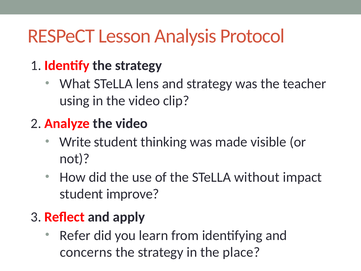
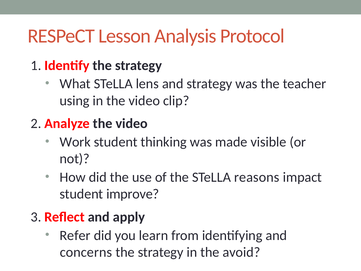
Write: Write -> Work
without: without -> reasons
place: place -> avoid
